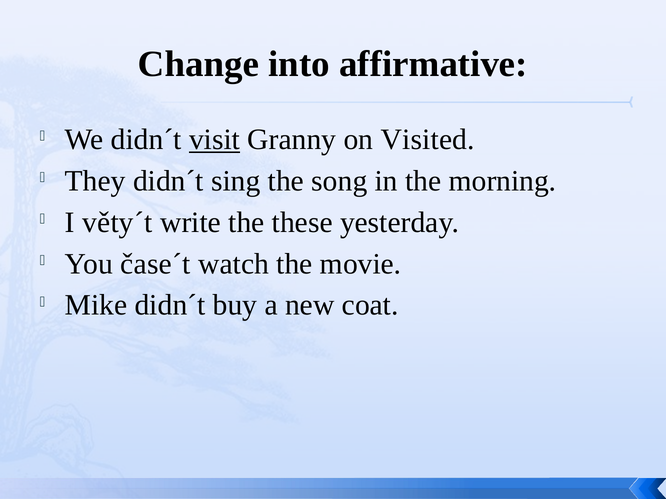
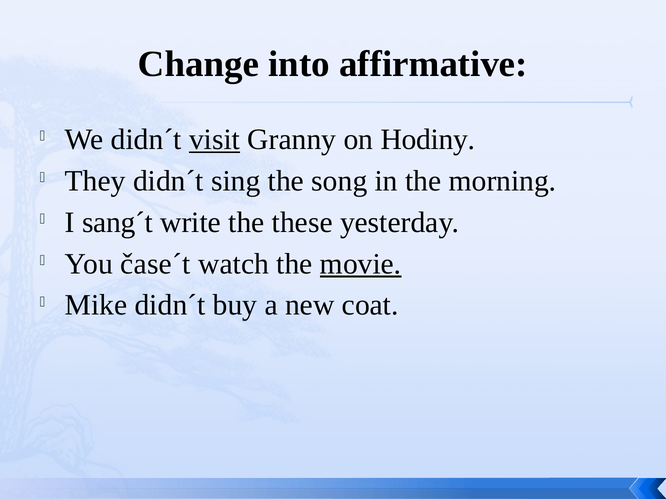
Visited: Visited -> Hodiny
věty´t: věty´t -> sang´t
movie underline: none -> present
